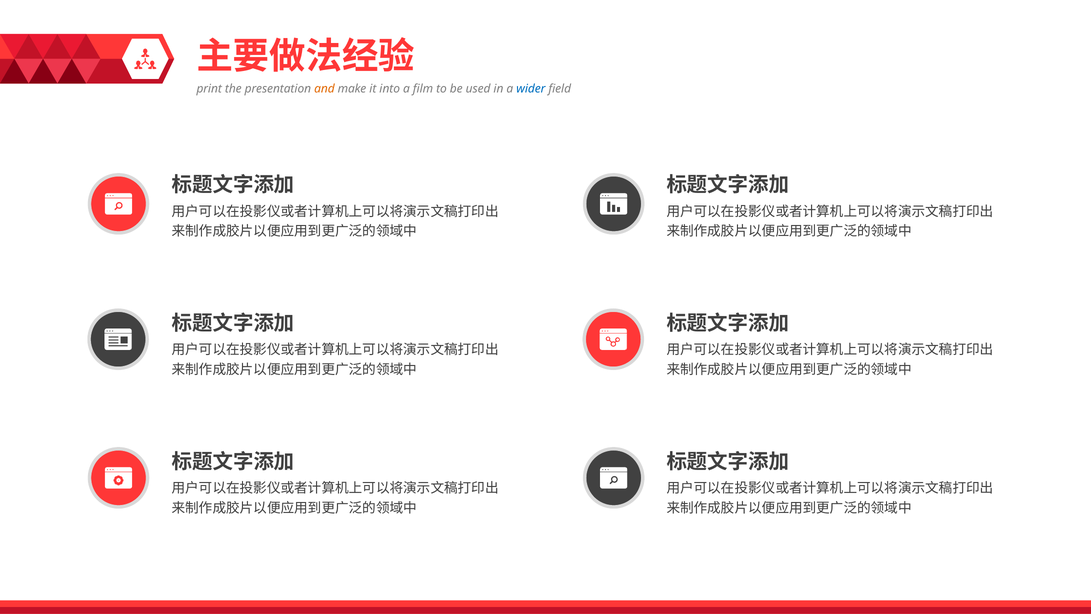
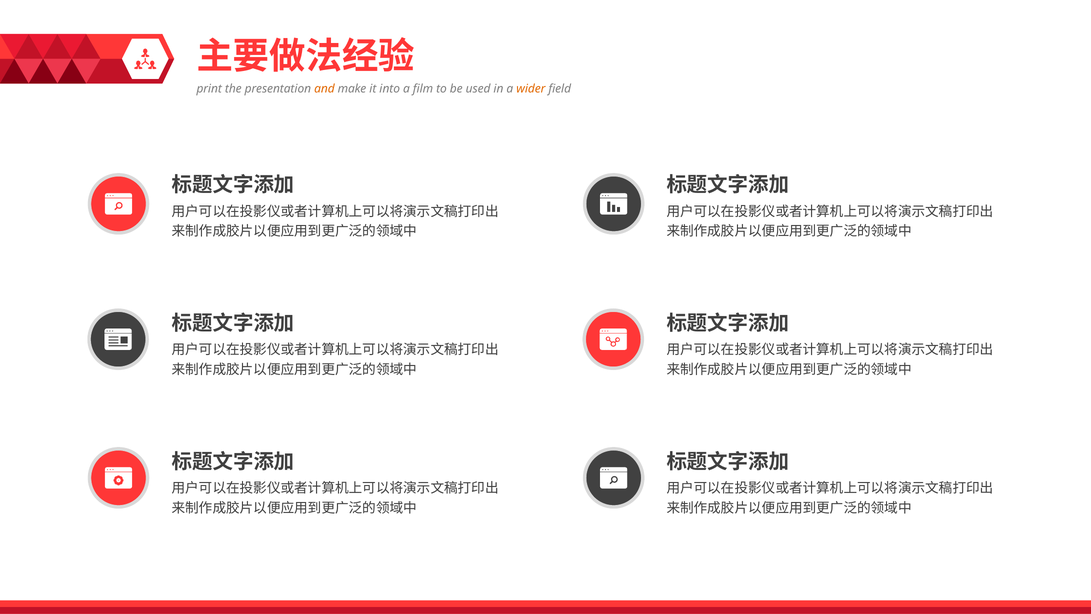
wider colour: blue -> orange
